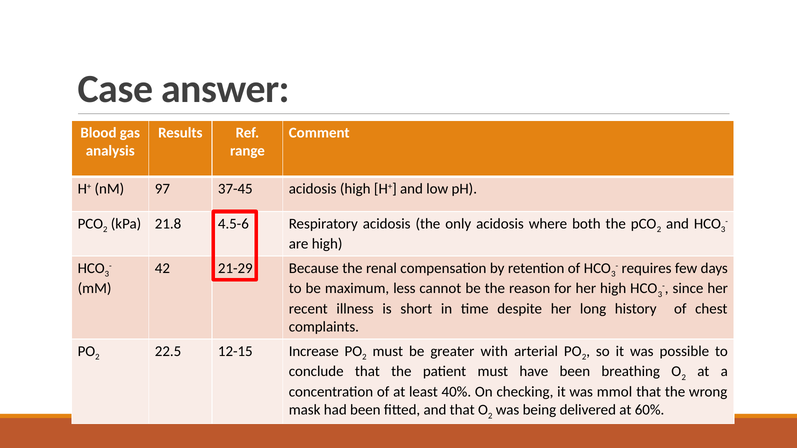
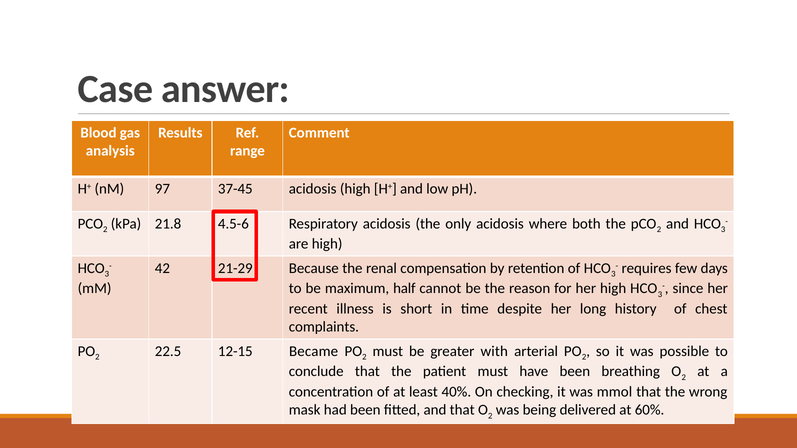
less: less -> half
Increase: Increase -> Became
